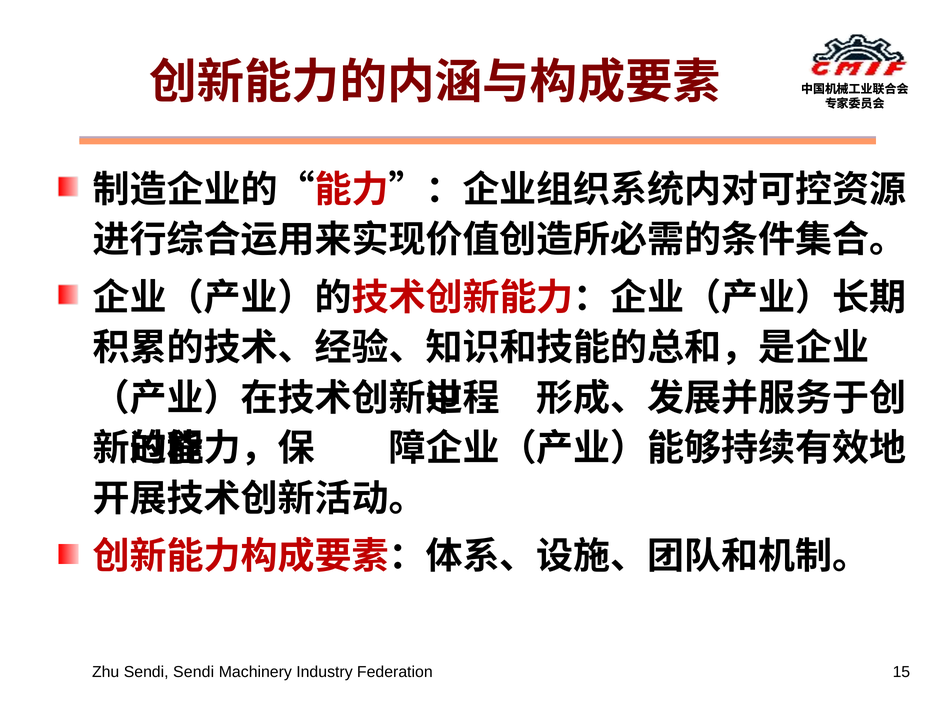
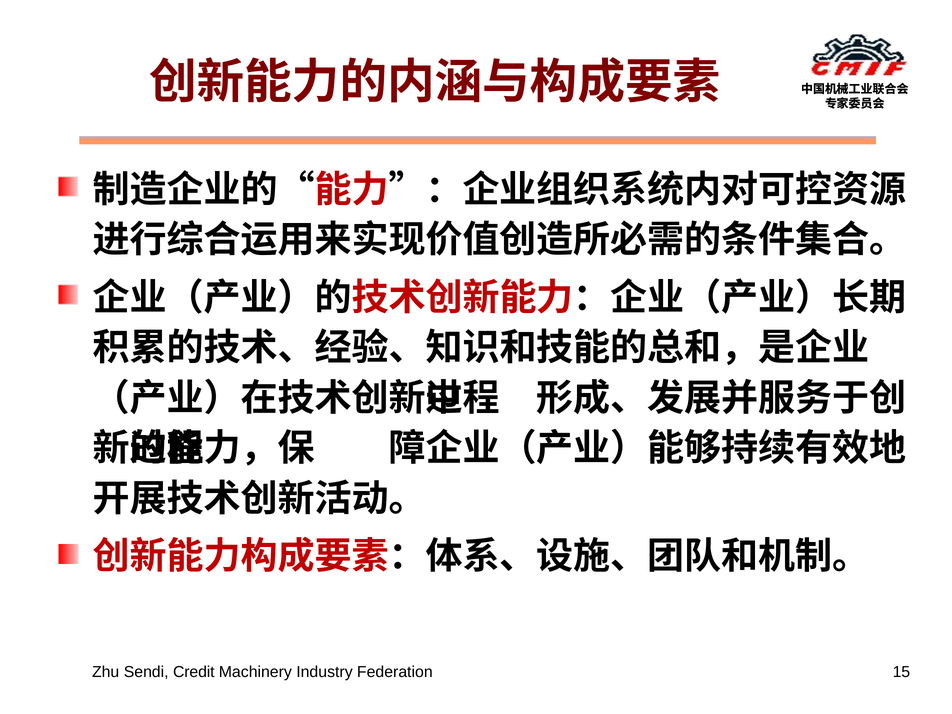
Sendi Sendi: Sendi -> Credit
